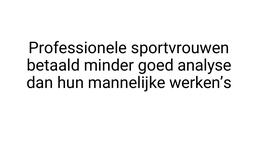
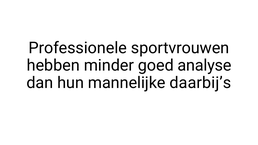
betaald: betaald -> hebben
werken’s: werken’s -> daarbij’s
